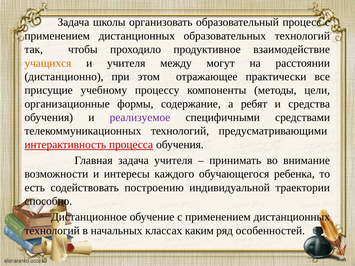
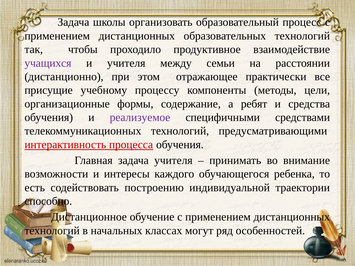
учащихся colour: orange -> purple
могут: могут -> семьи
каким: каким -> могут
